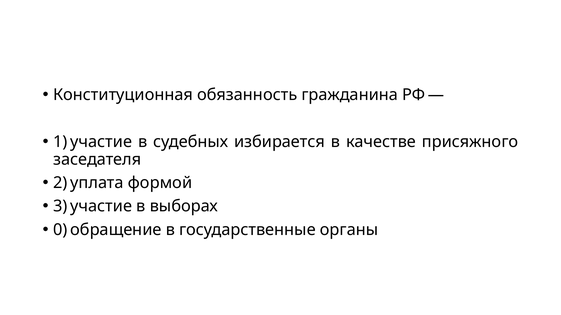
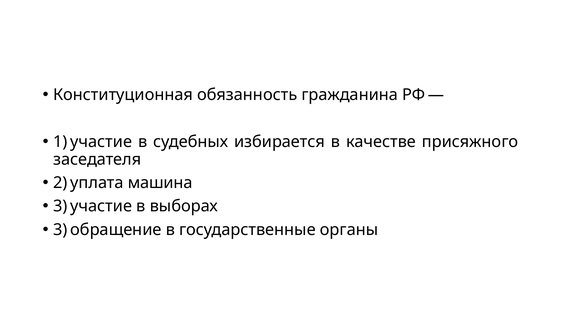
формой: формой -> машина
0 at (60, 230): 0 -> 3
